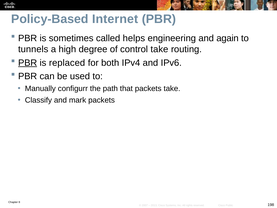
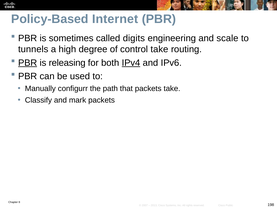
helps: helps -> digits
again: again -> scale
replaced: replaced -> releasing
IPv4 underline: none -> present
